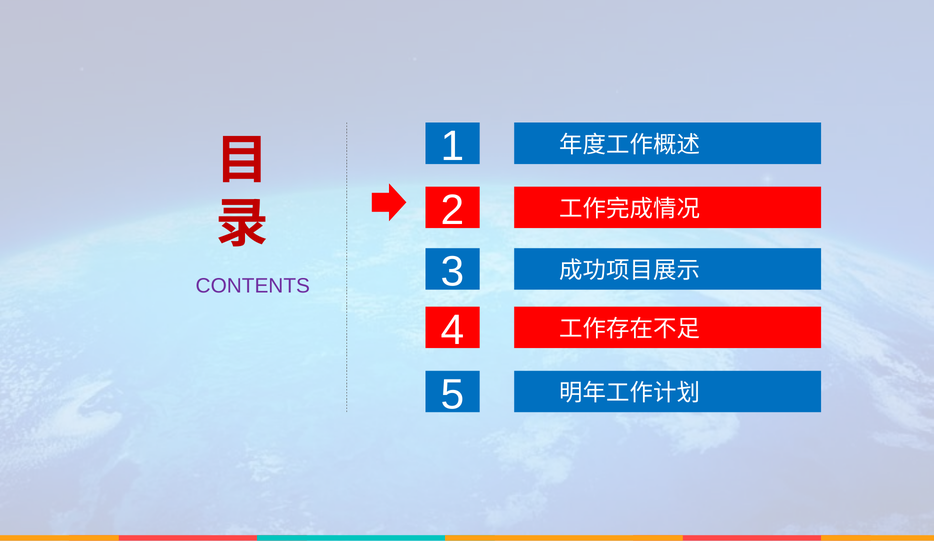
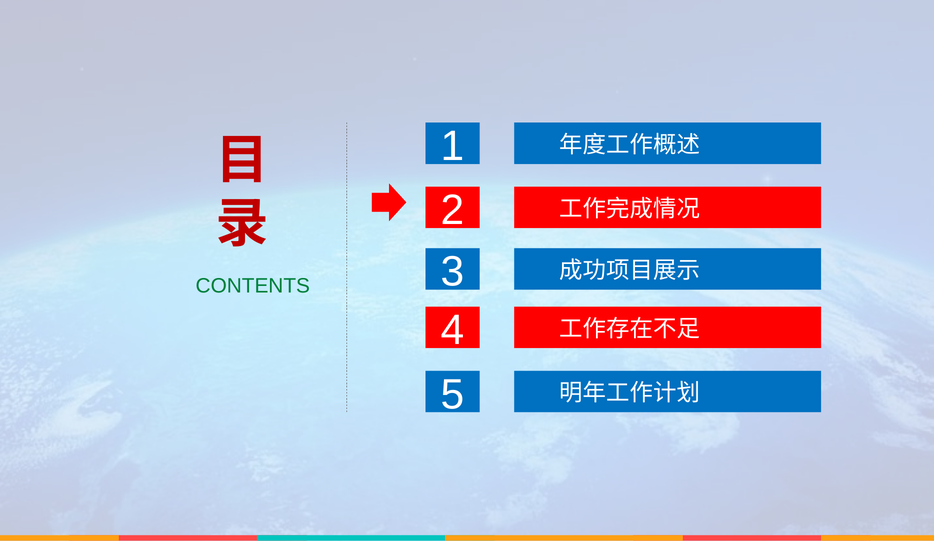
CONTENTS colour: purple -> green
